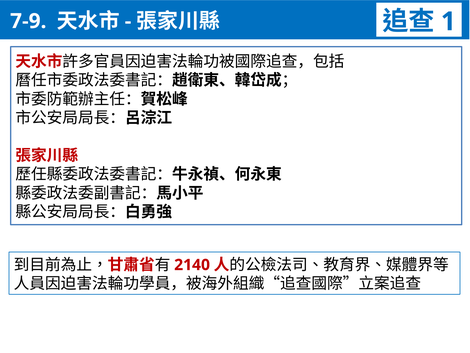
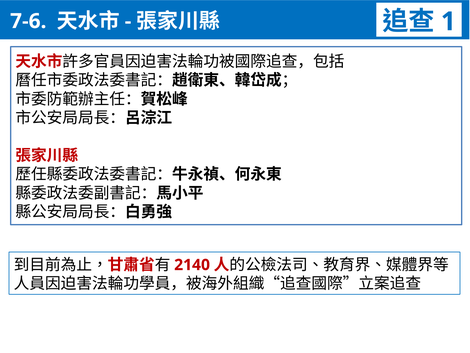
7-9: 7-9 -> 7-6
